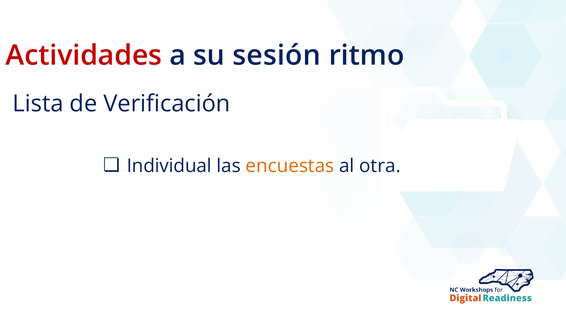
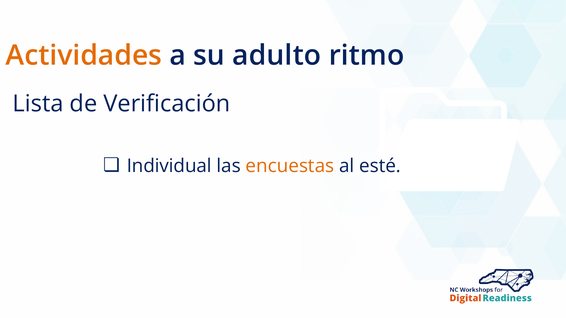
Actividades colour: red -> orange
sesión: sesión -> adulto
otra: otra -> esté
